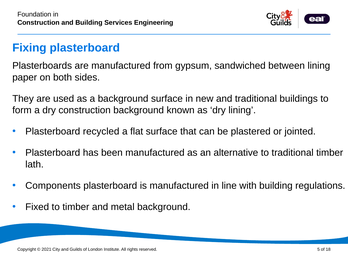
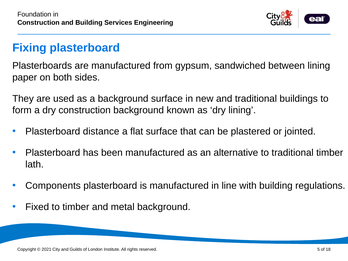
recycled: recycled -> distance
